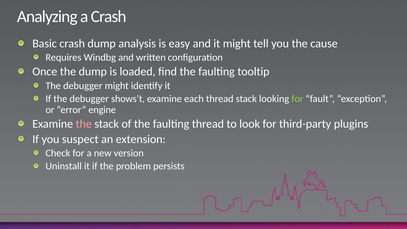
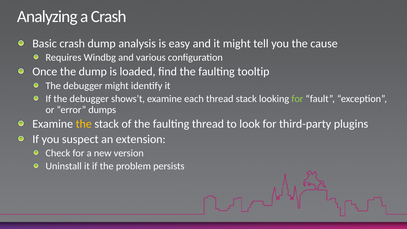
written: written -> various
engine: engine -> dumps
the at (84, 124) colour: pink -> yellow
